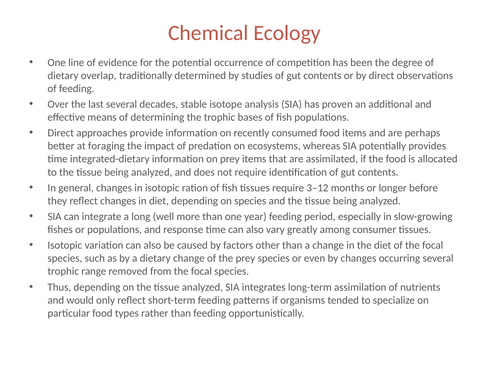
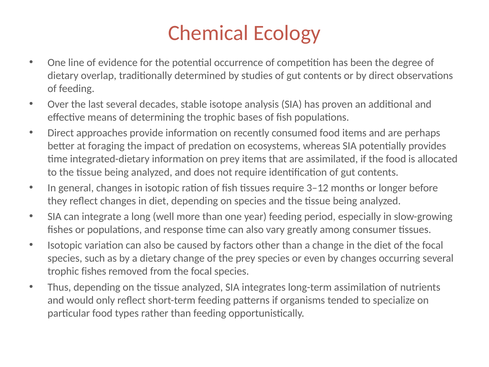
trophic range: range -> fishes
